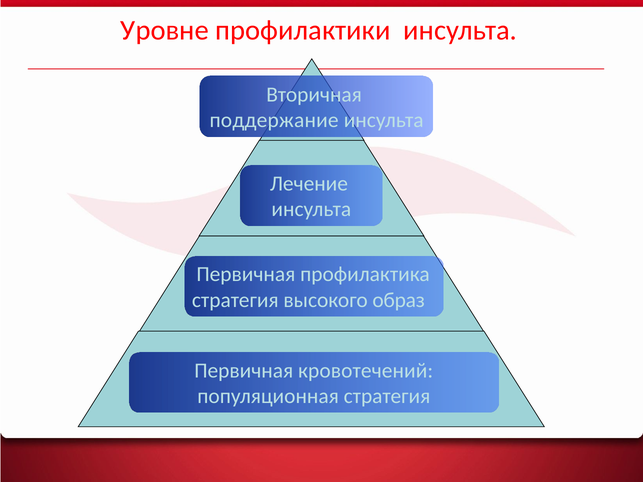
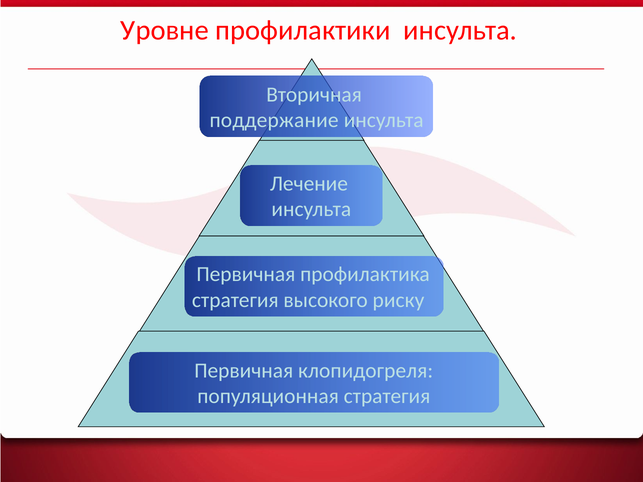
образ: образ -> риску
кровотечений: кровотечений -> клопидогреля
